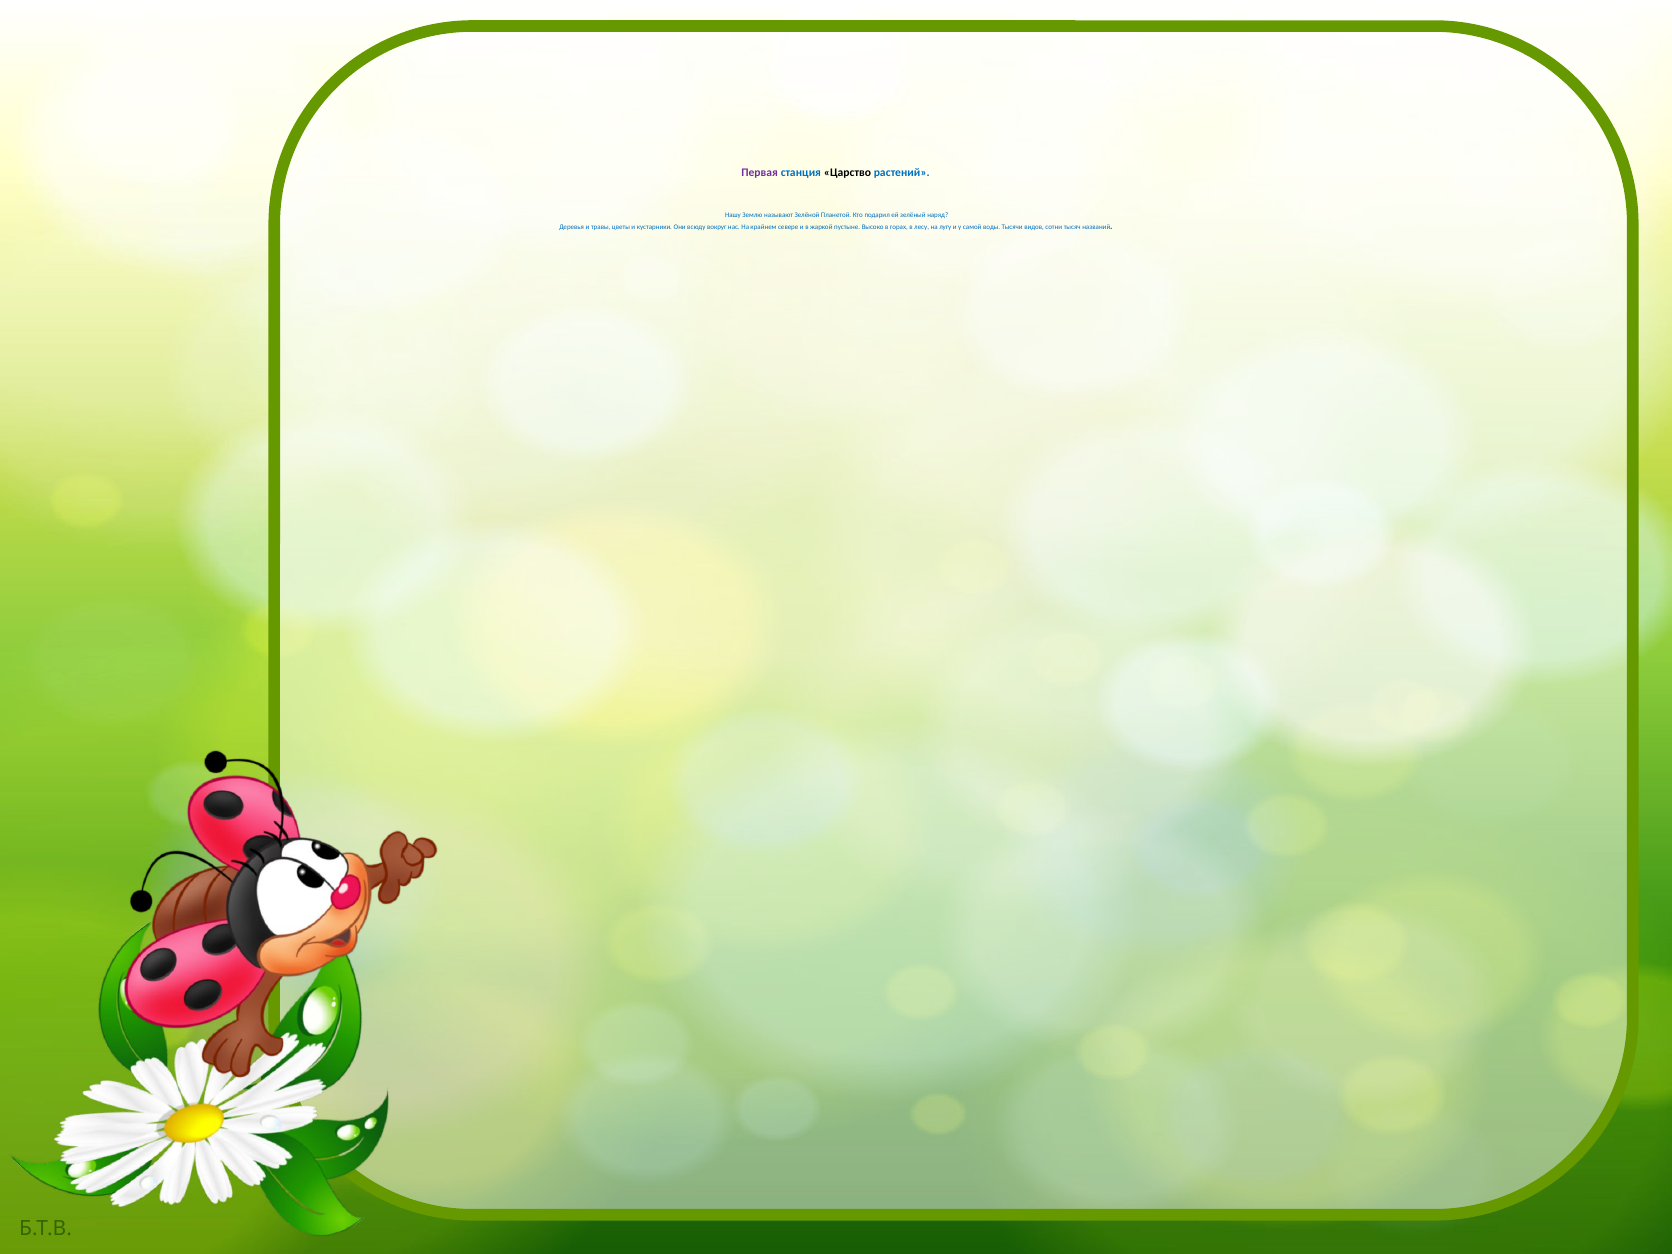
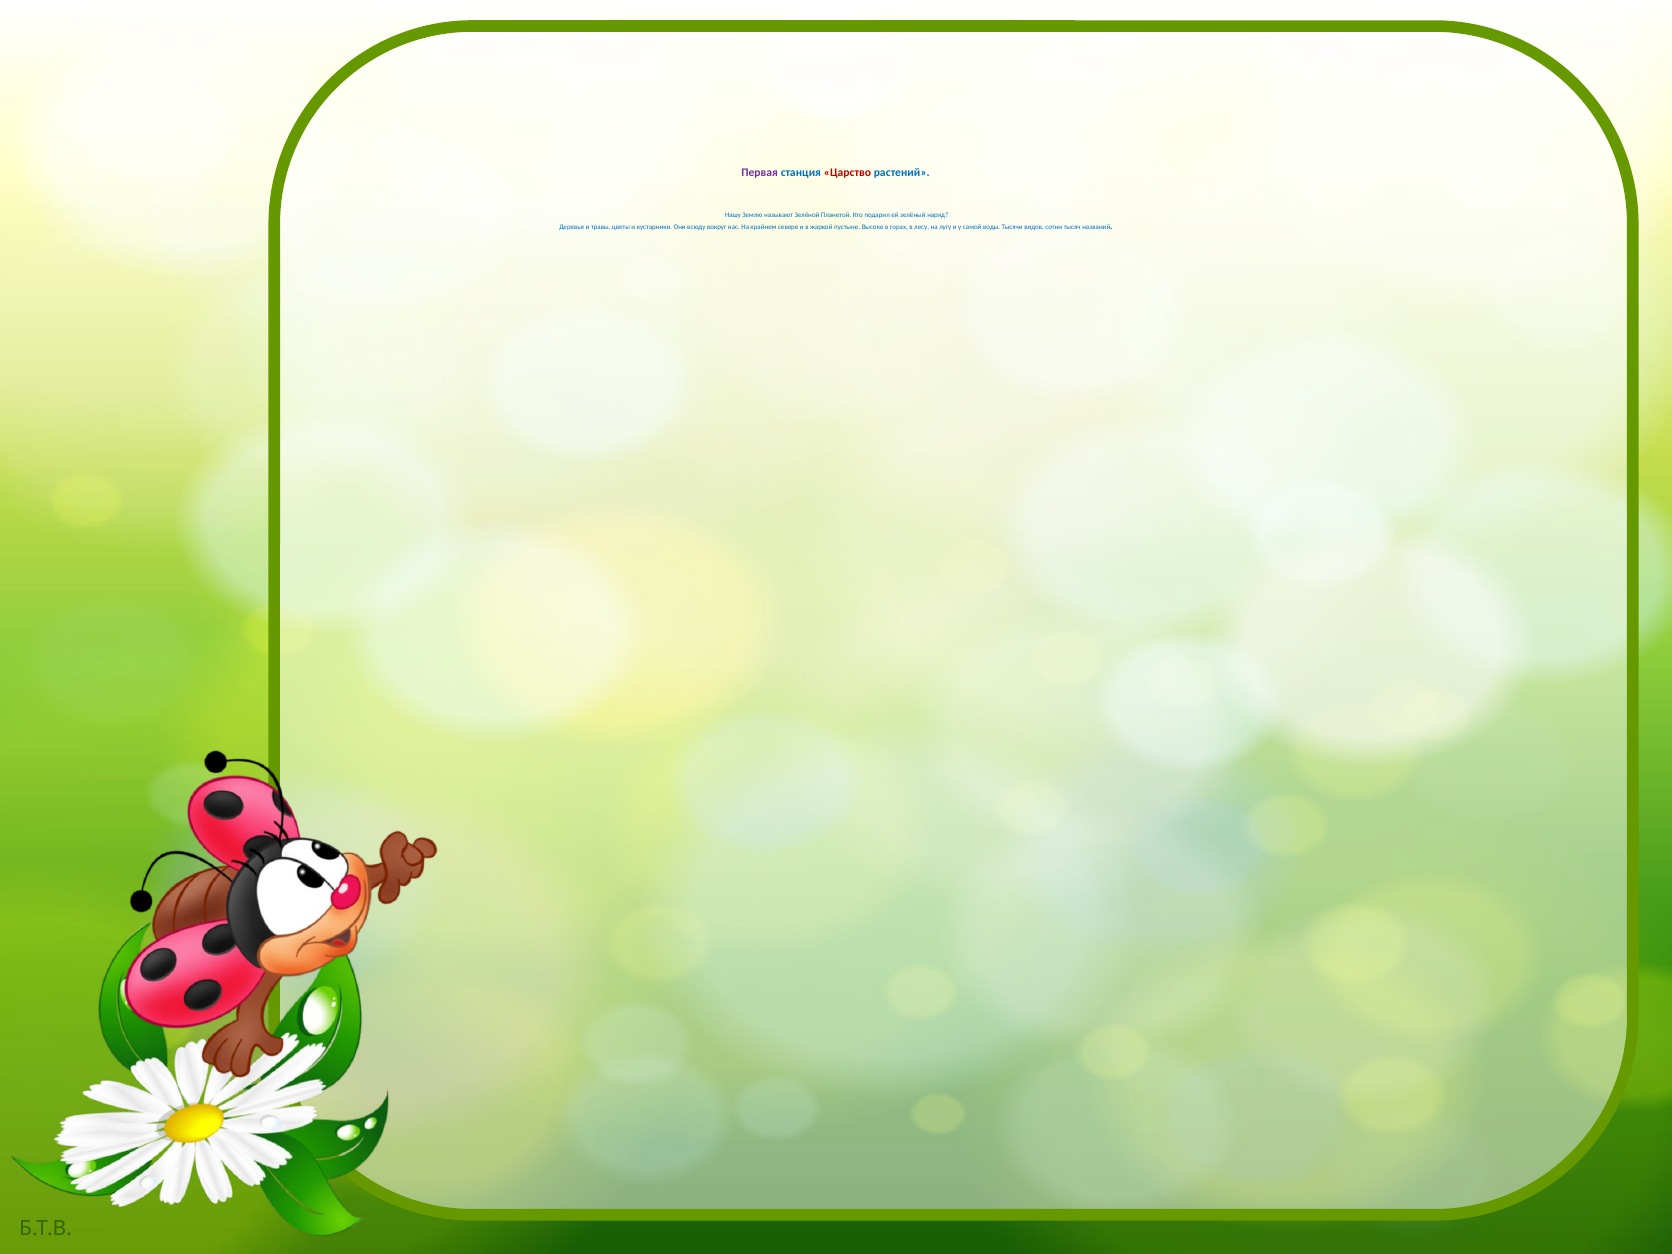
Царство colour: black -> red
